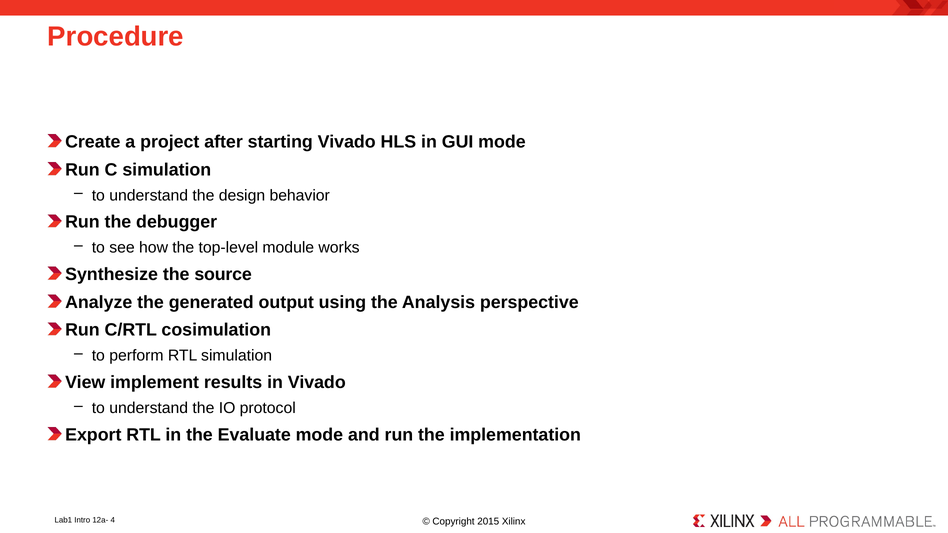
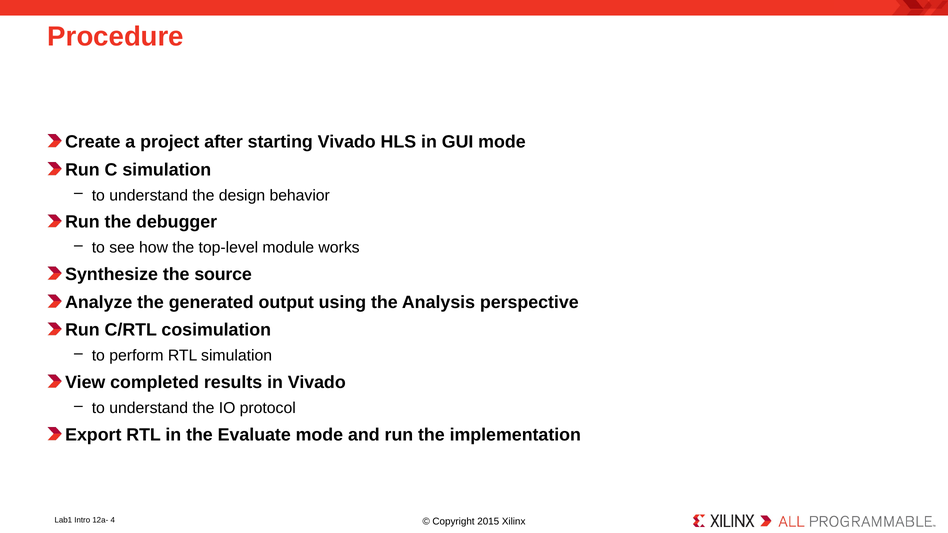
implement: implement -> completed
